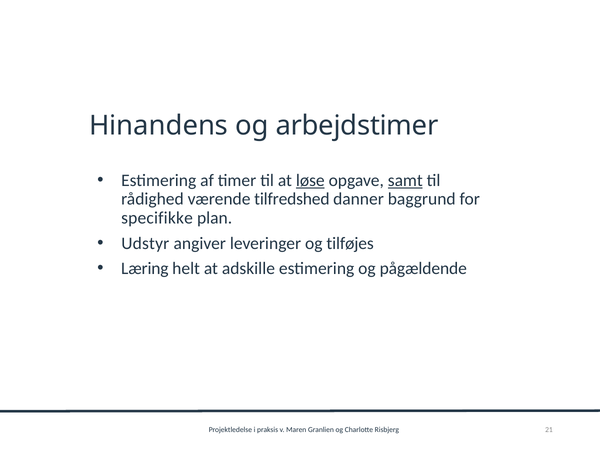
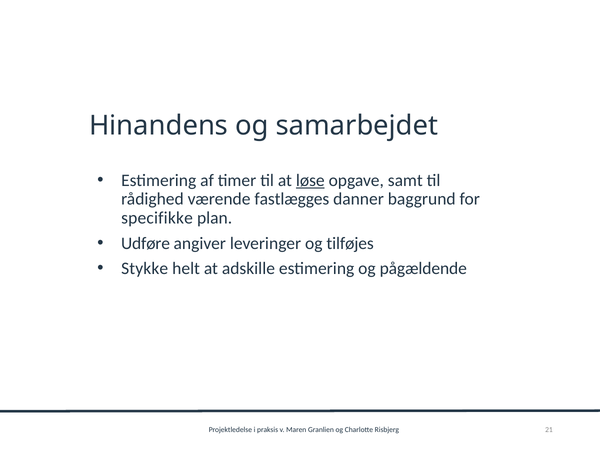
arbejdstimer: arbejdstimer -> samarbejdet
samt underline: present -> none
tilfredshed: tilfredshed -> fastlægges
Udstyr: Udstyr -> Udføre
Læring: Læring -> Stykke
